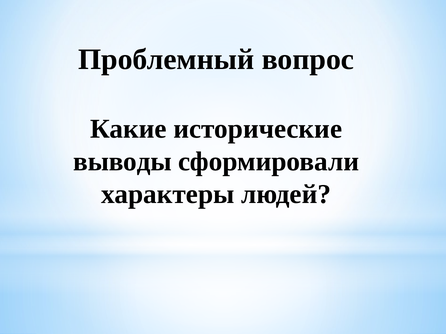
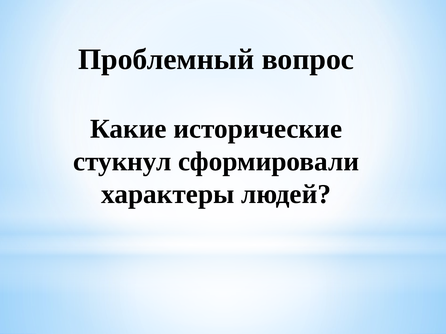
выводы: выводы -> стукнул
